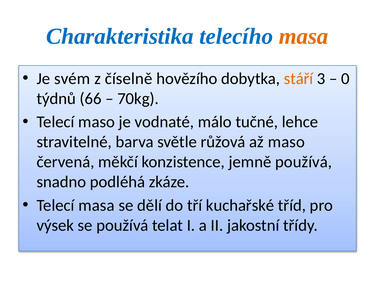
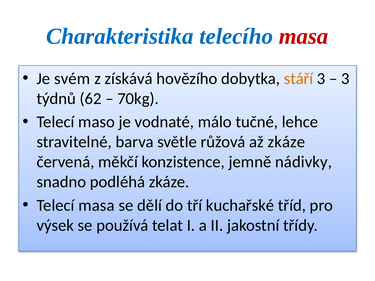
masa at (304, 36) colour: orange -> red
číselně: číselně -> získává
0 at (345, 79): 0 -> 3
66: 66 -> 62
až maso: maso -> zkáze
jemně používá: používá -> nádivky
